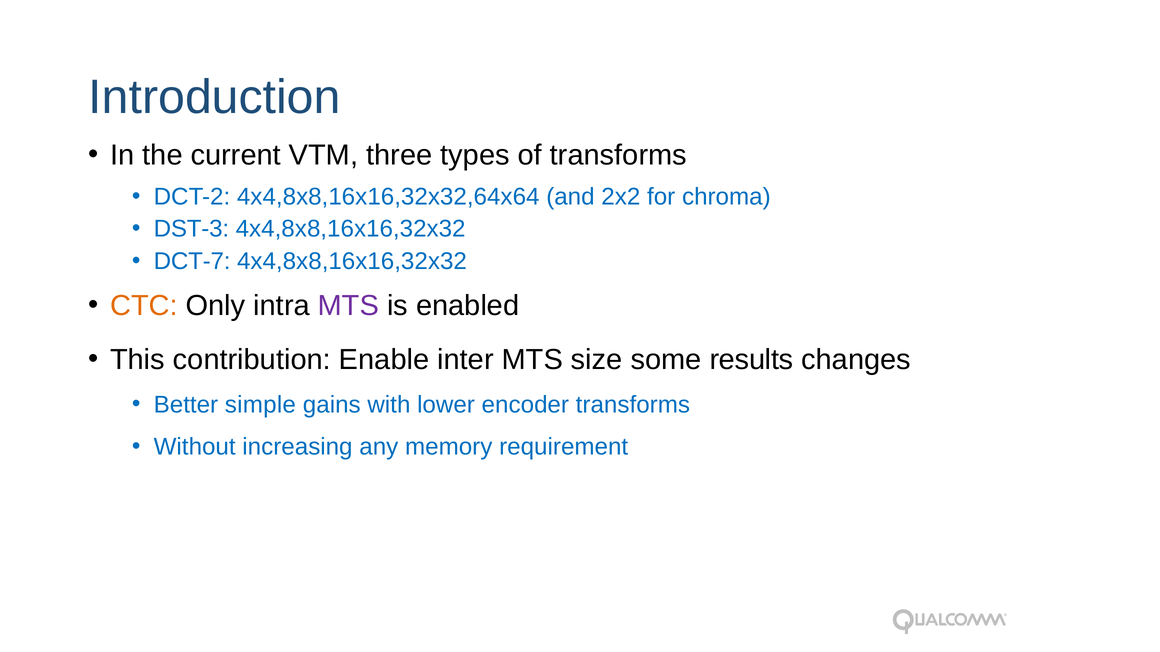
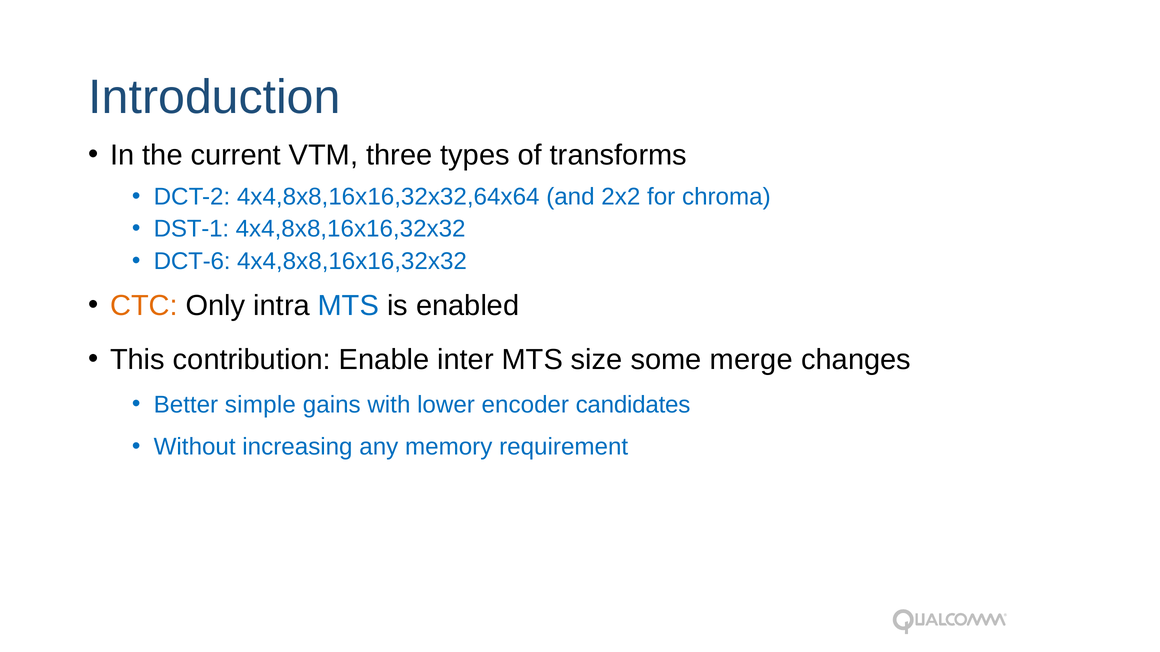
DST-3: DST-3 -> DST-1
DCT-7: DCT-7 -> DCT-6
MTS at (348, 306) colour: purple -> blue
results: results -> merge
encoder transforms: transforms -> candidates
